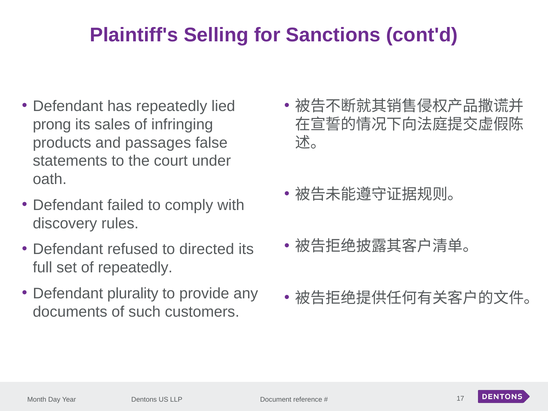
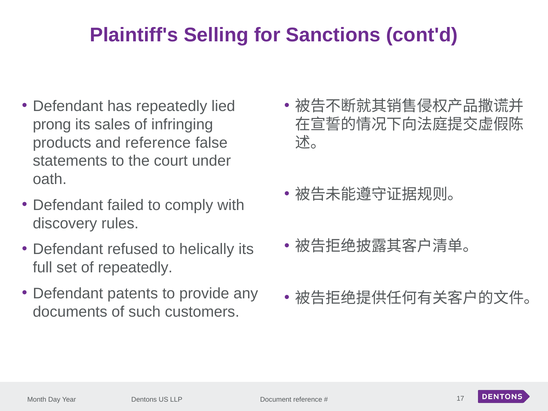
and passages: passages -> reference
directed: directed -> helically
plurality: plurality -> patents
